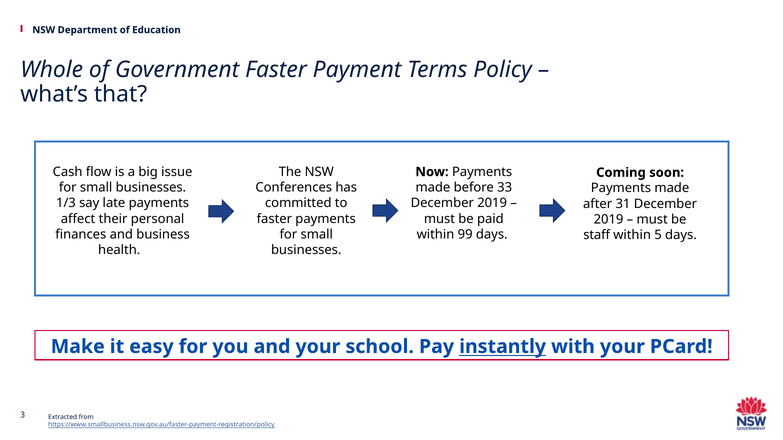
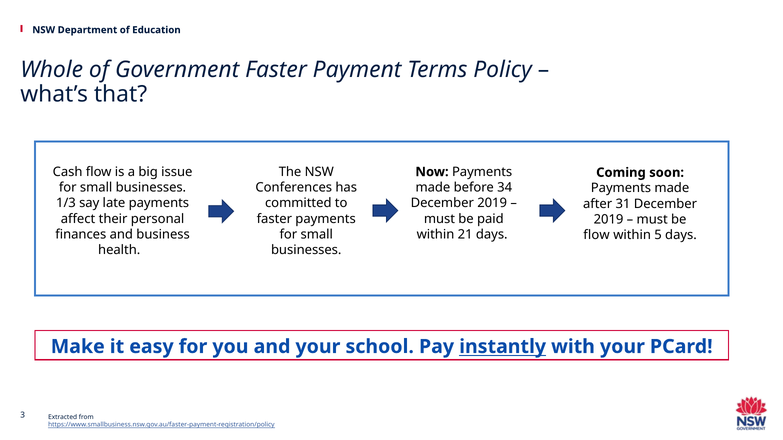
33: 33 -> 34
99: 99 -> 21
staff at (597, 235): staff -> flow
